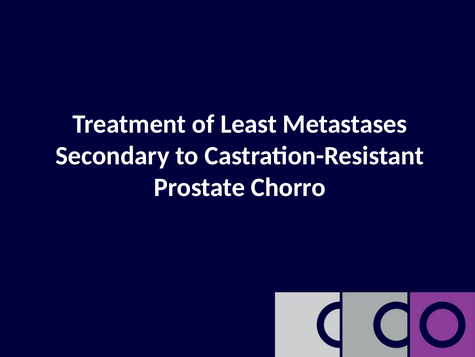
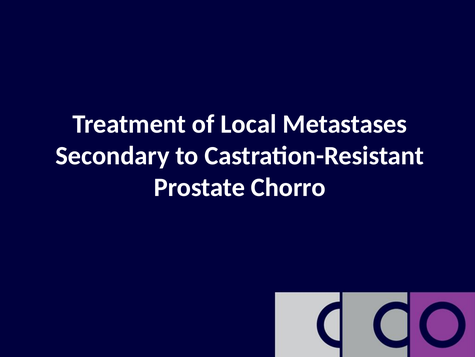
Least: Least -> Local
